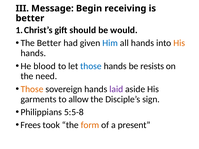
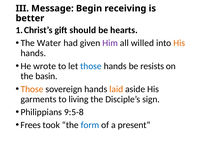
would: would -> hearts
The Better: Better -> Water
Him colour: blue -> purple
all hands: hands -> willed
blood: blood -> wrote
need: need -> basin
laid colour: purple -> orange
allow: allow -> living
5:5-8: 5:5-8 -> 9:5-8
form colour: orange -> blue
